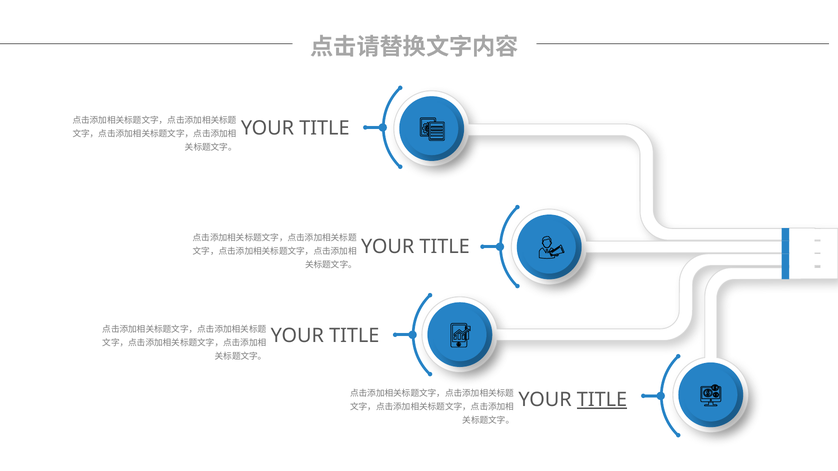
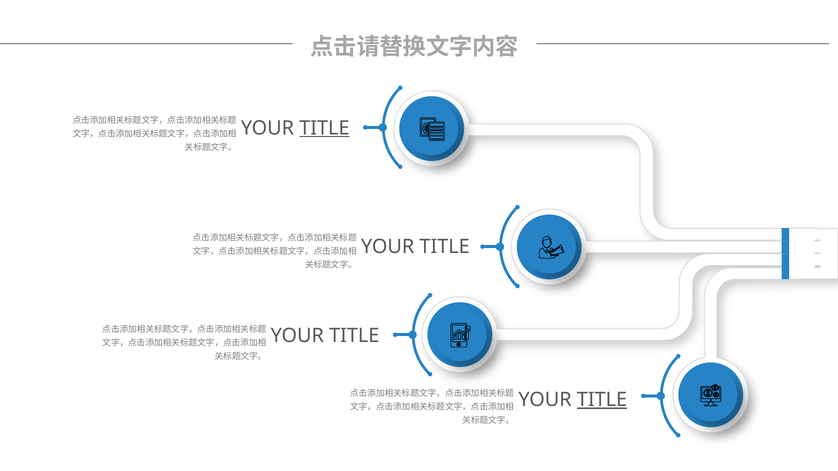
TITLE at (324, 128) underline: none -> present
